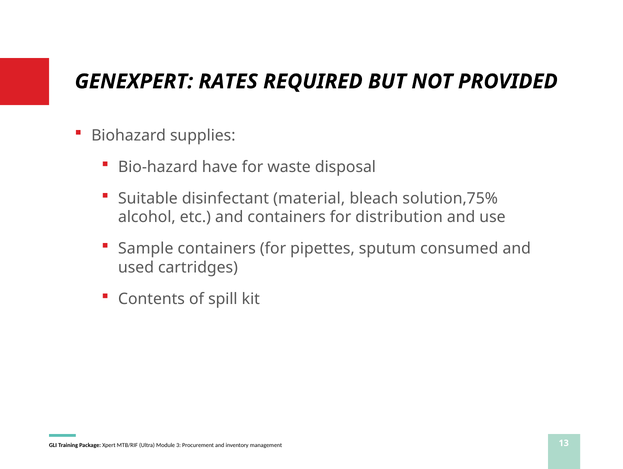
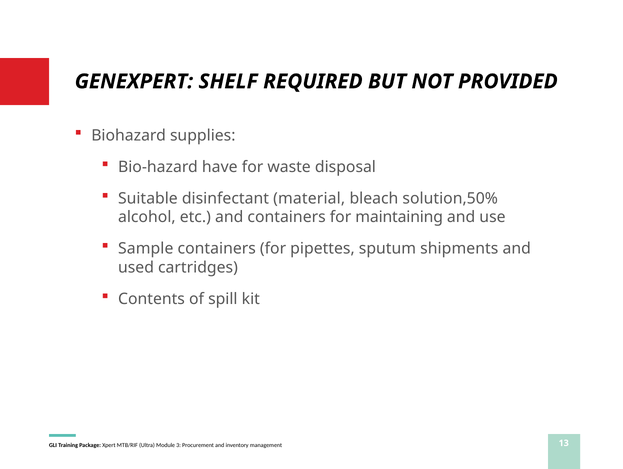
RATES: RATES -> SHELF
solution,75%: solution,75% -> solution,50%
distribution: distribution -> maintaining
consumed: consumed -> shipments
